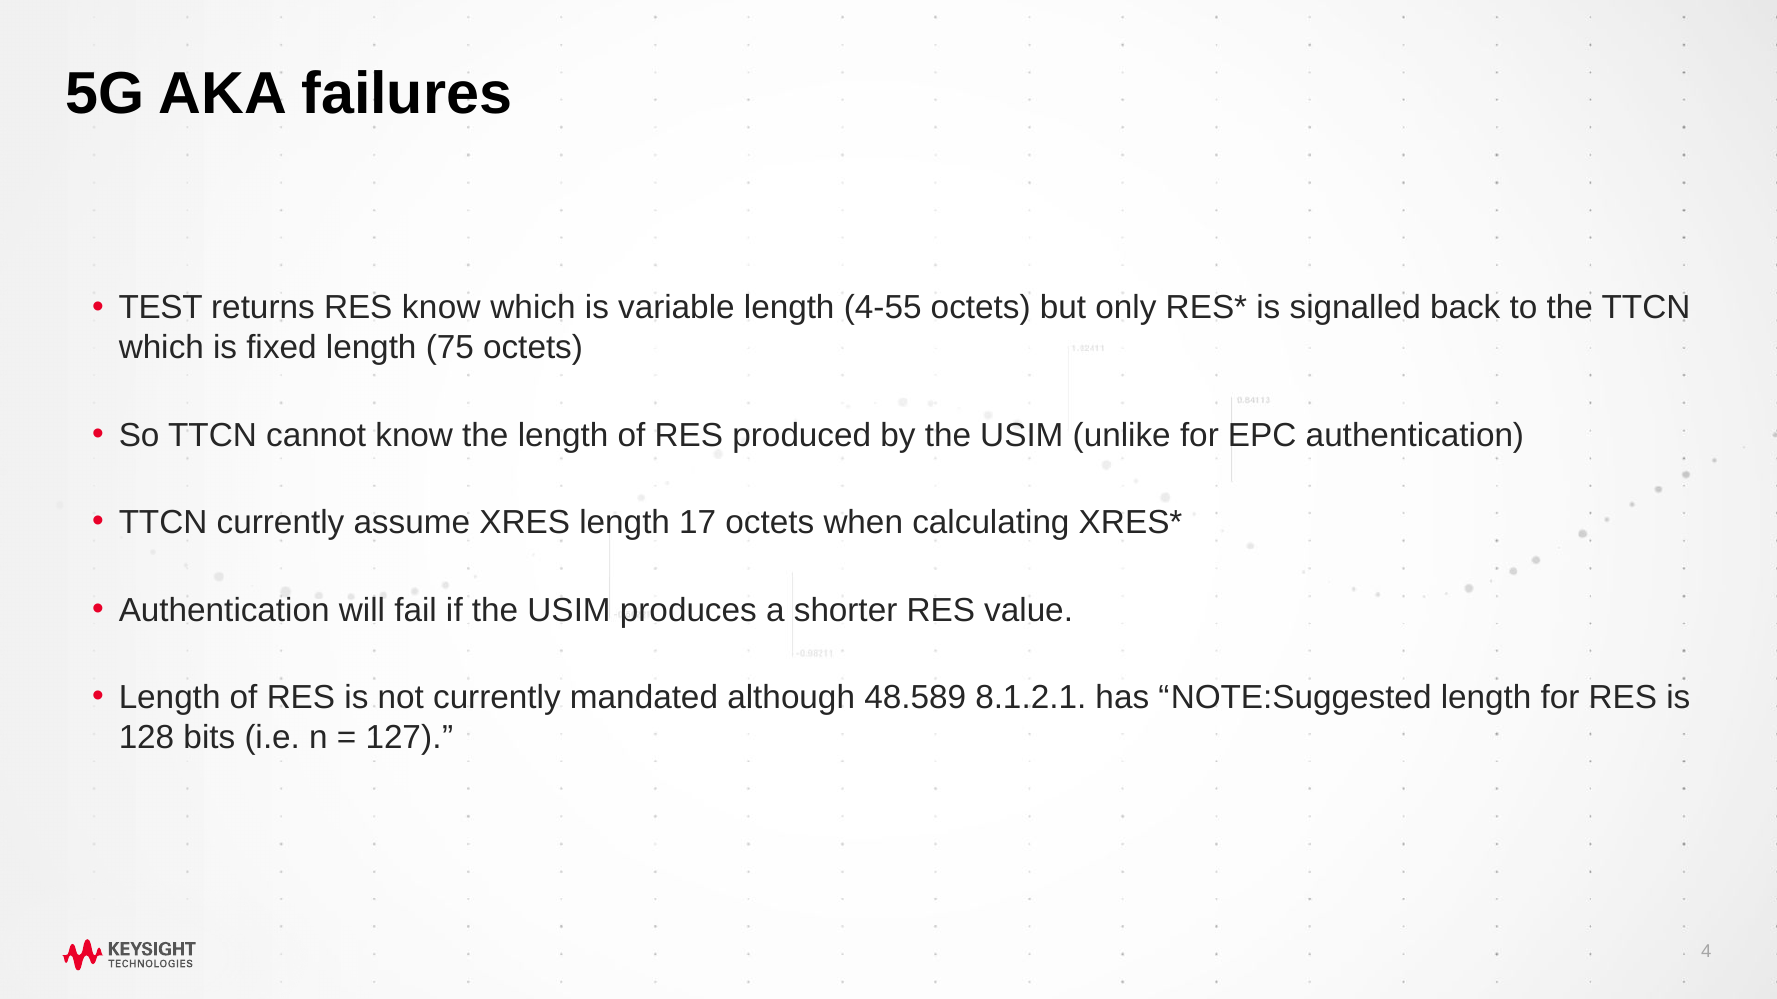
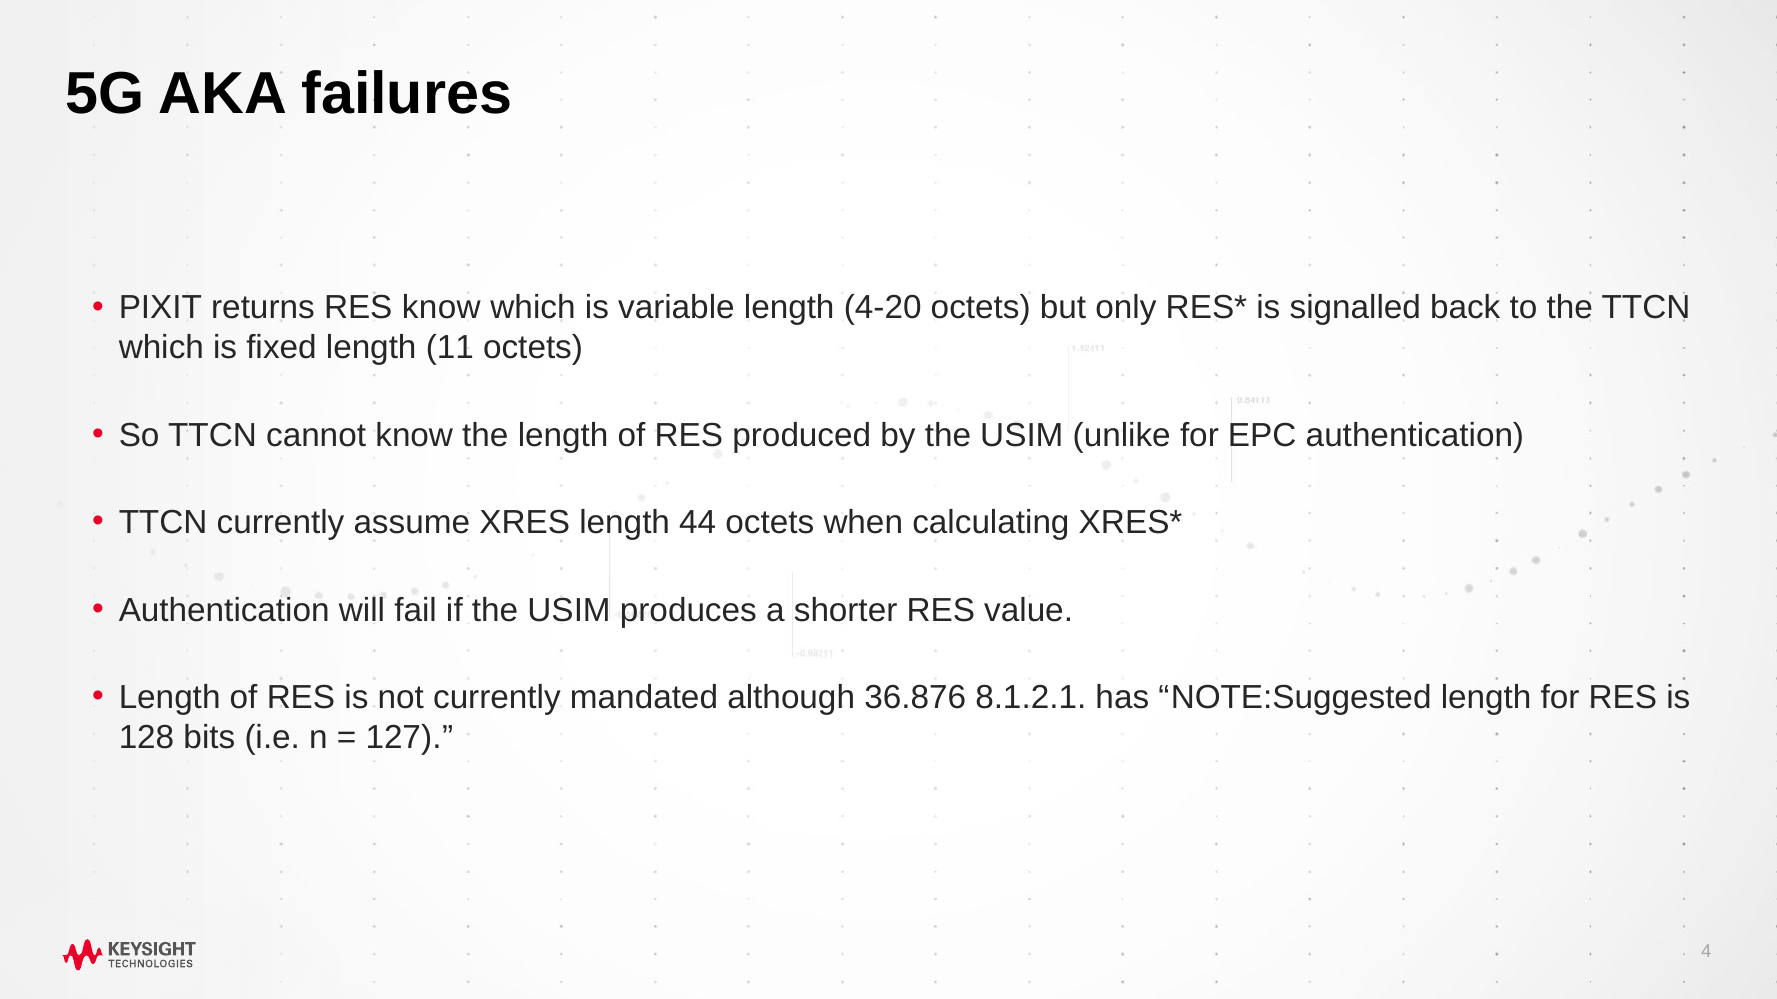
TEST: TEST -> PIXIT
4-55: 4-55 -> 4-20
75: 75 -> 11
17: 17 -> 44
48.589: 48.589 -> 36.876
